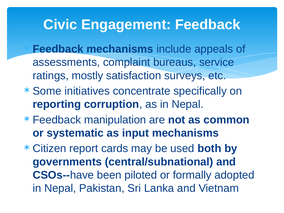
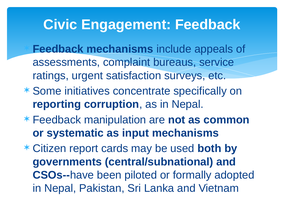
mostly: mostly -> urgent
